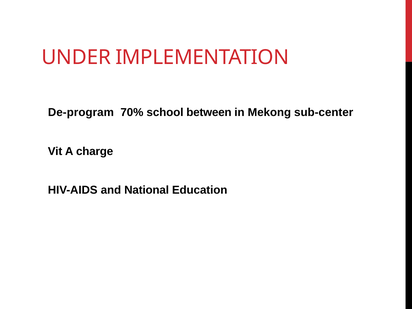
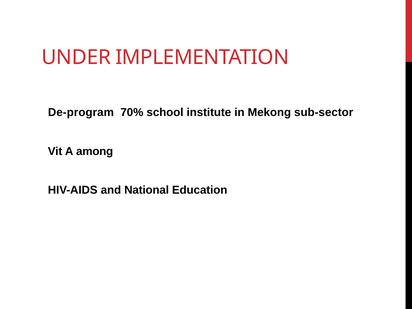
between: between -> institute
sub-center: sub-center -> sub-sector
charge: charge -> among
